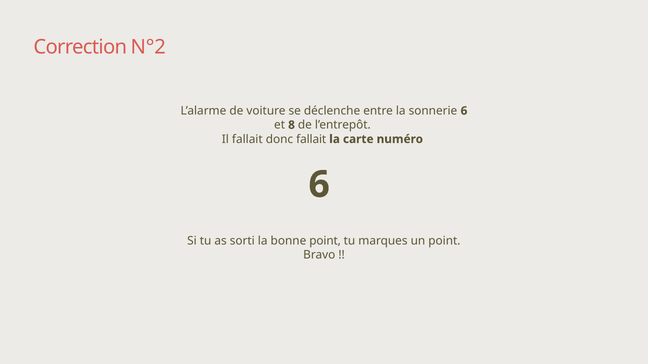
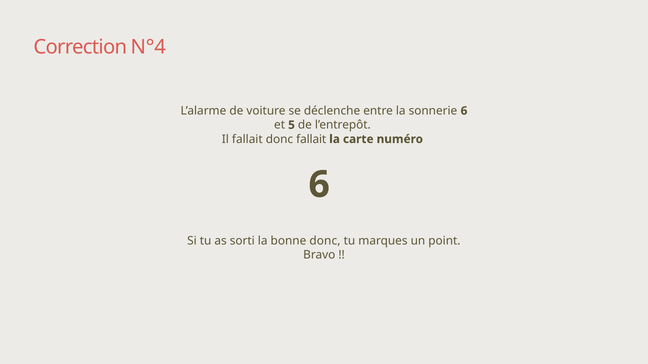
N°2: N°2 -> N°4
8: 8 -> 5
bonne point: point -> donc
